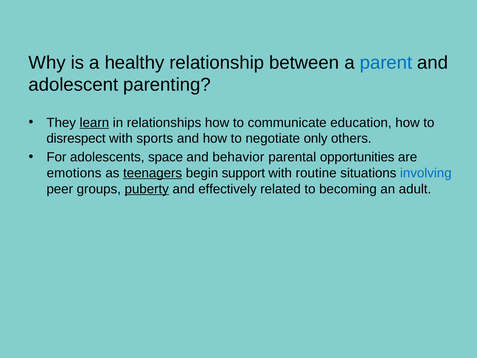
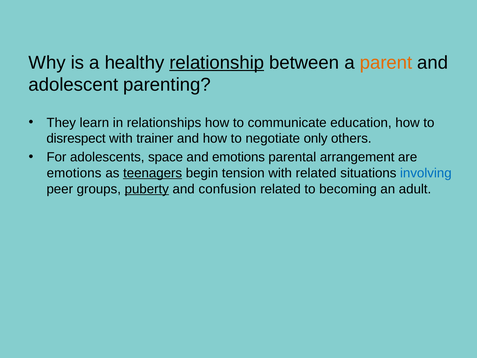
relationship underline: none -> present
parent colour: blue -> orange
learn underline: present -> none
sports: sports -> trainer
and behavior: behavior -> emotions
opportunities: opportunities -> arrangement
support: support -> tension
with routine: routine -> related
effectively: effectively -> confusion
